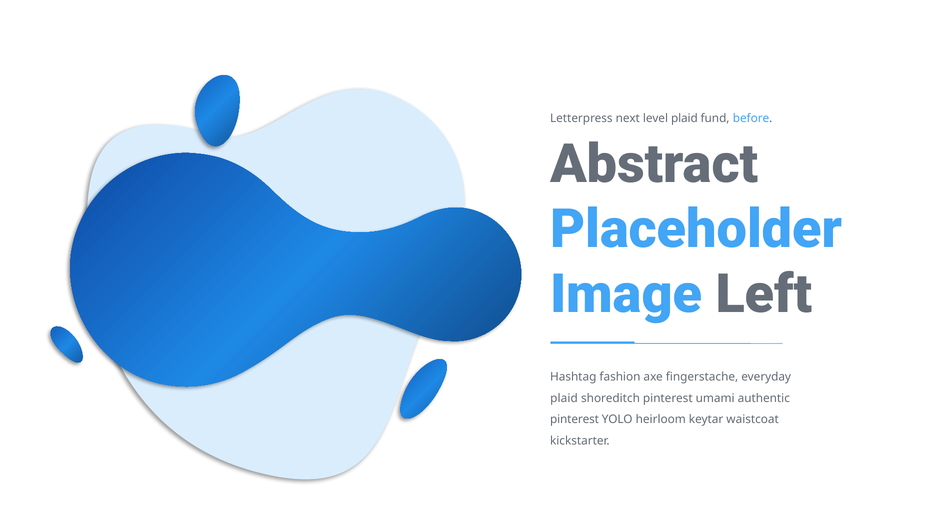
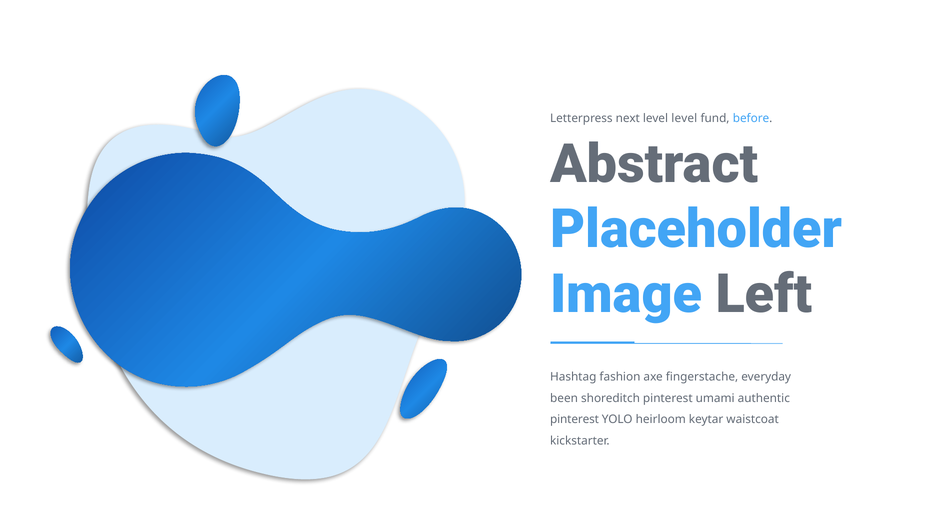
level plaid: plaid -> level
plaid at (564, 398): plaid -> been
